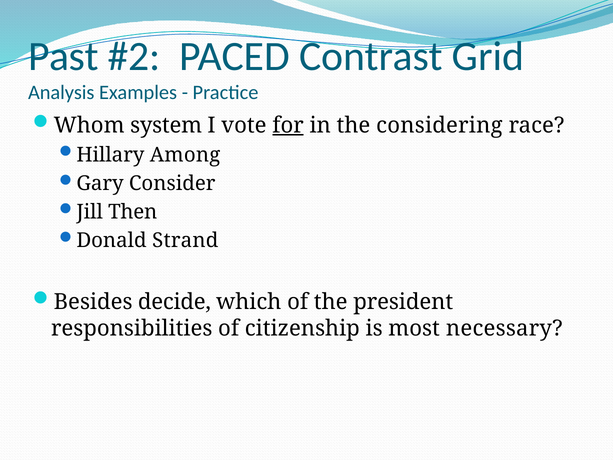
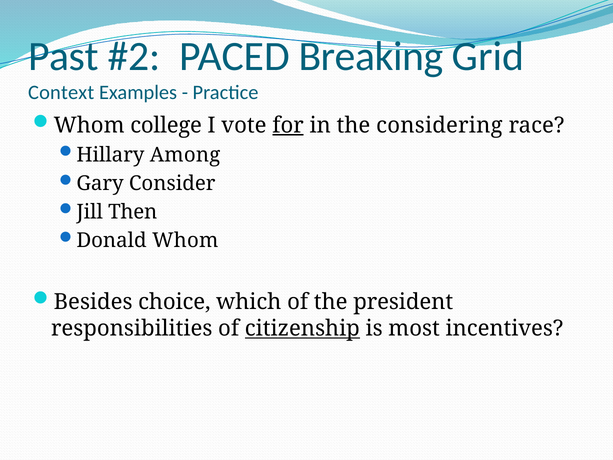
Contrast: Contrast -> Breaking
Analysis: Analysis -> Context
system: system -> college
Donald Strand: Strand -> Whom
decide: decide -> choice
citizenship underline: none -> present
necessary: necessary -> incentives
